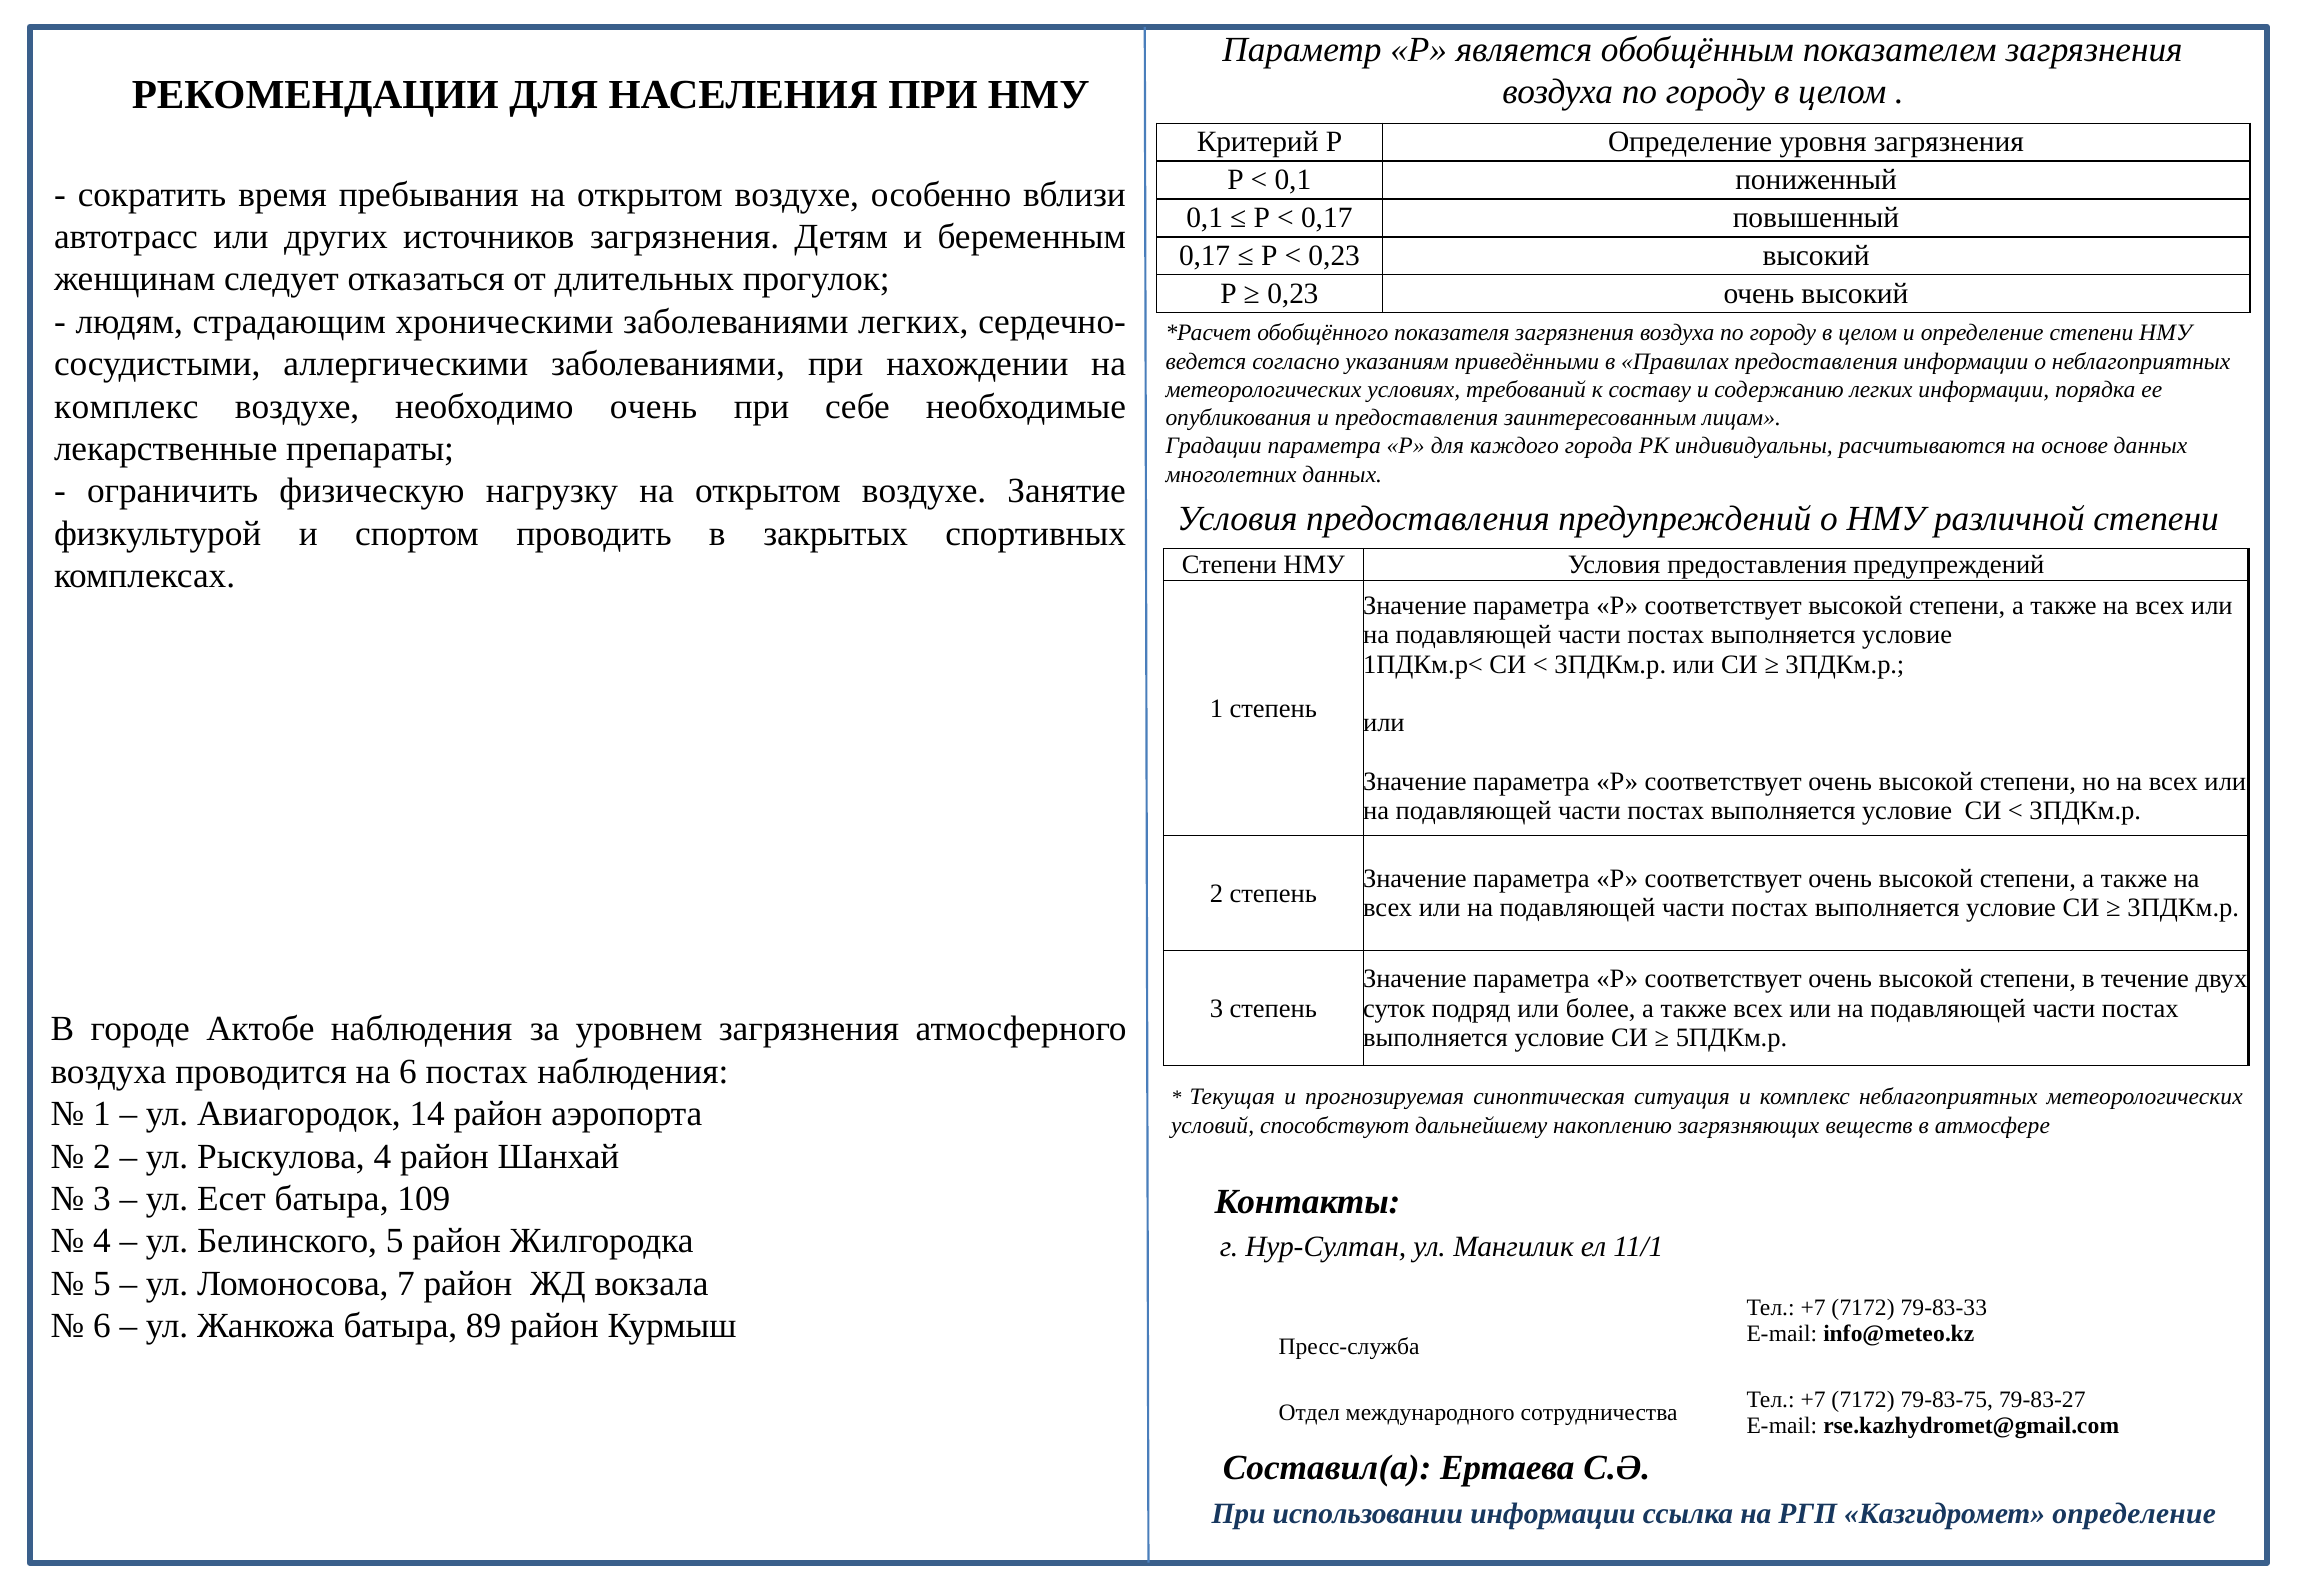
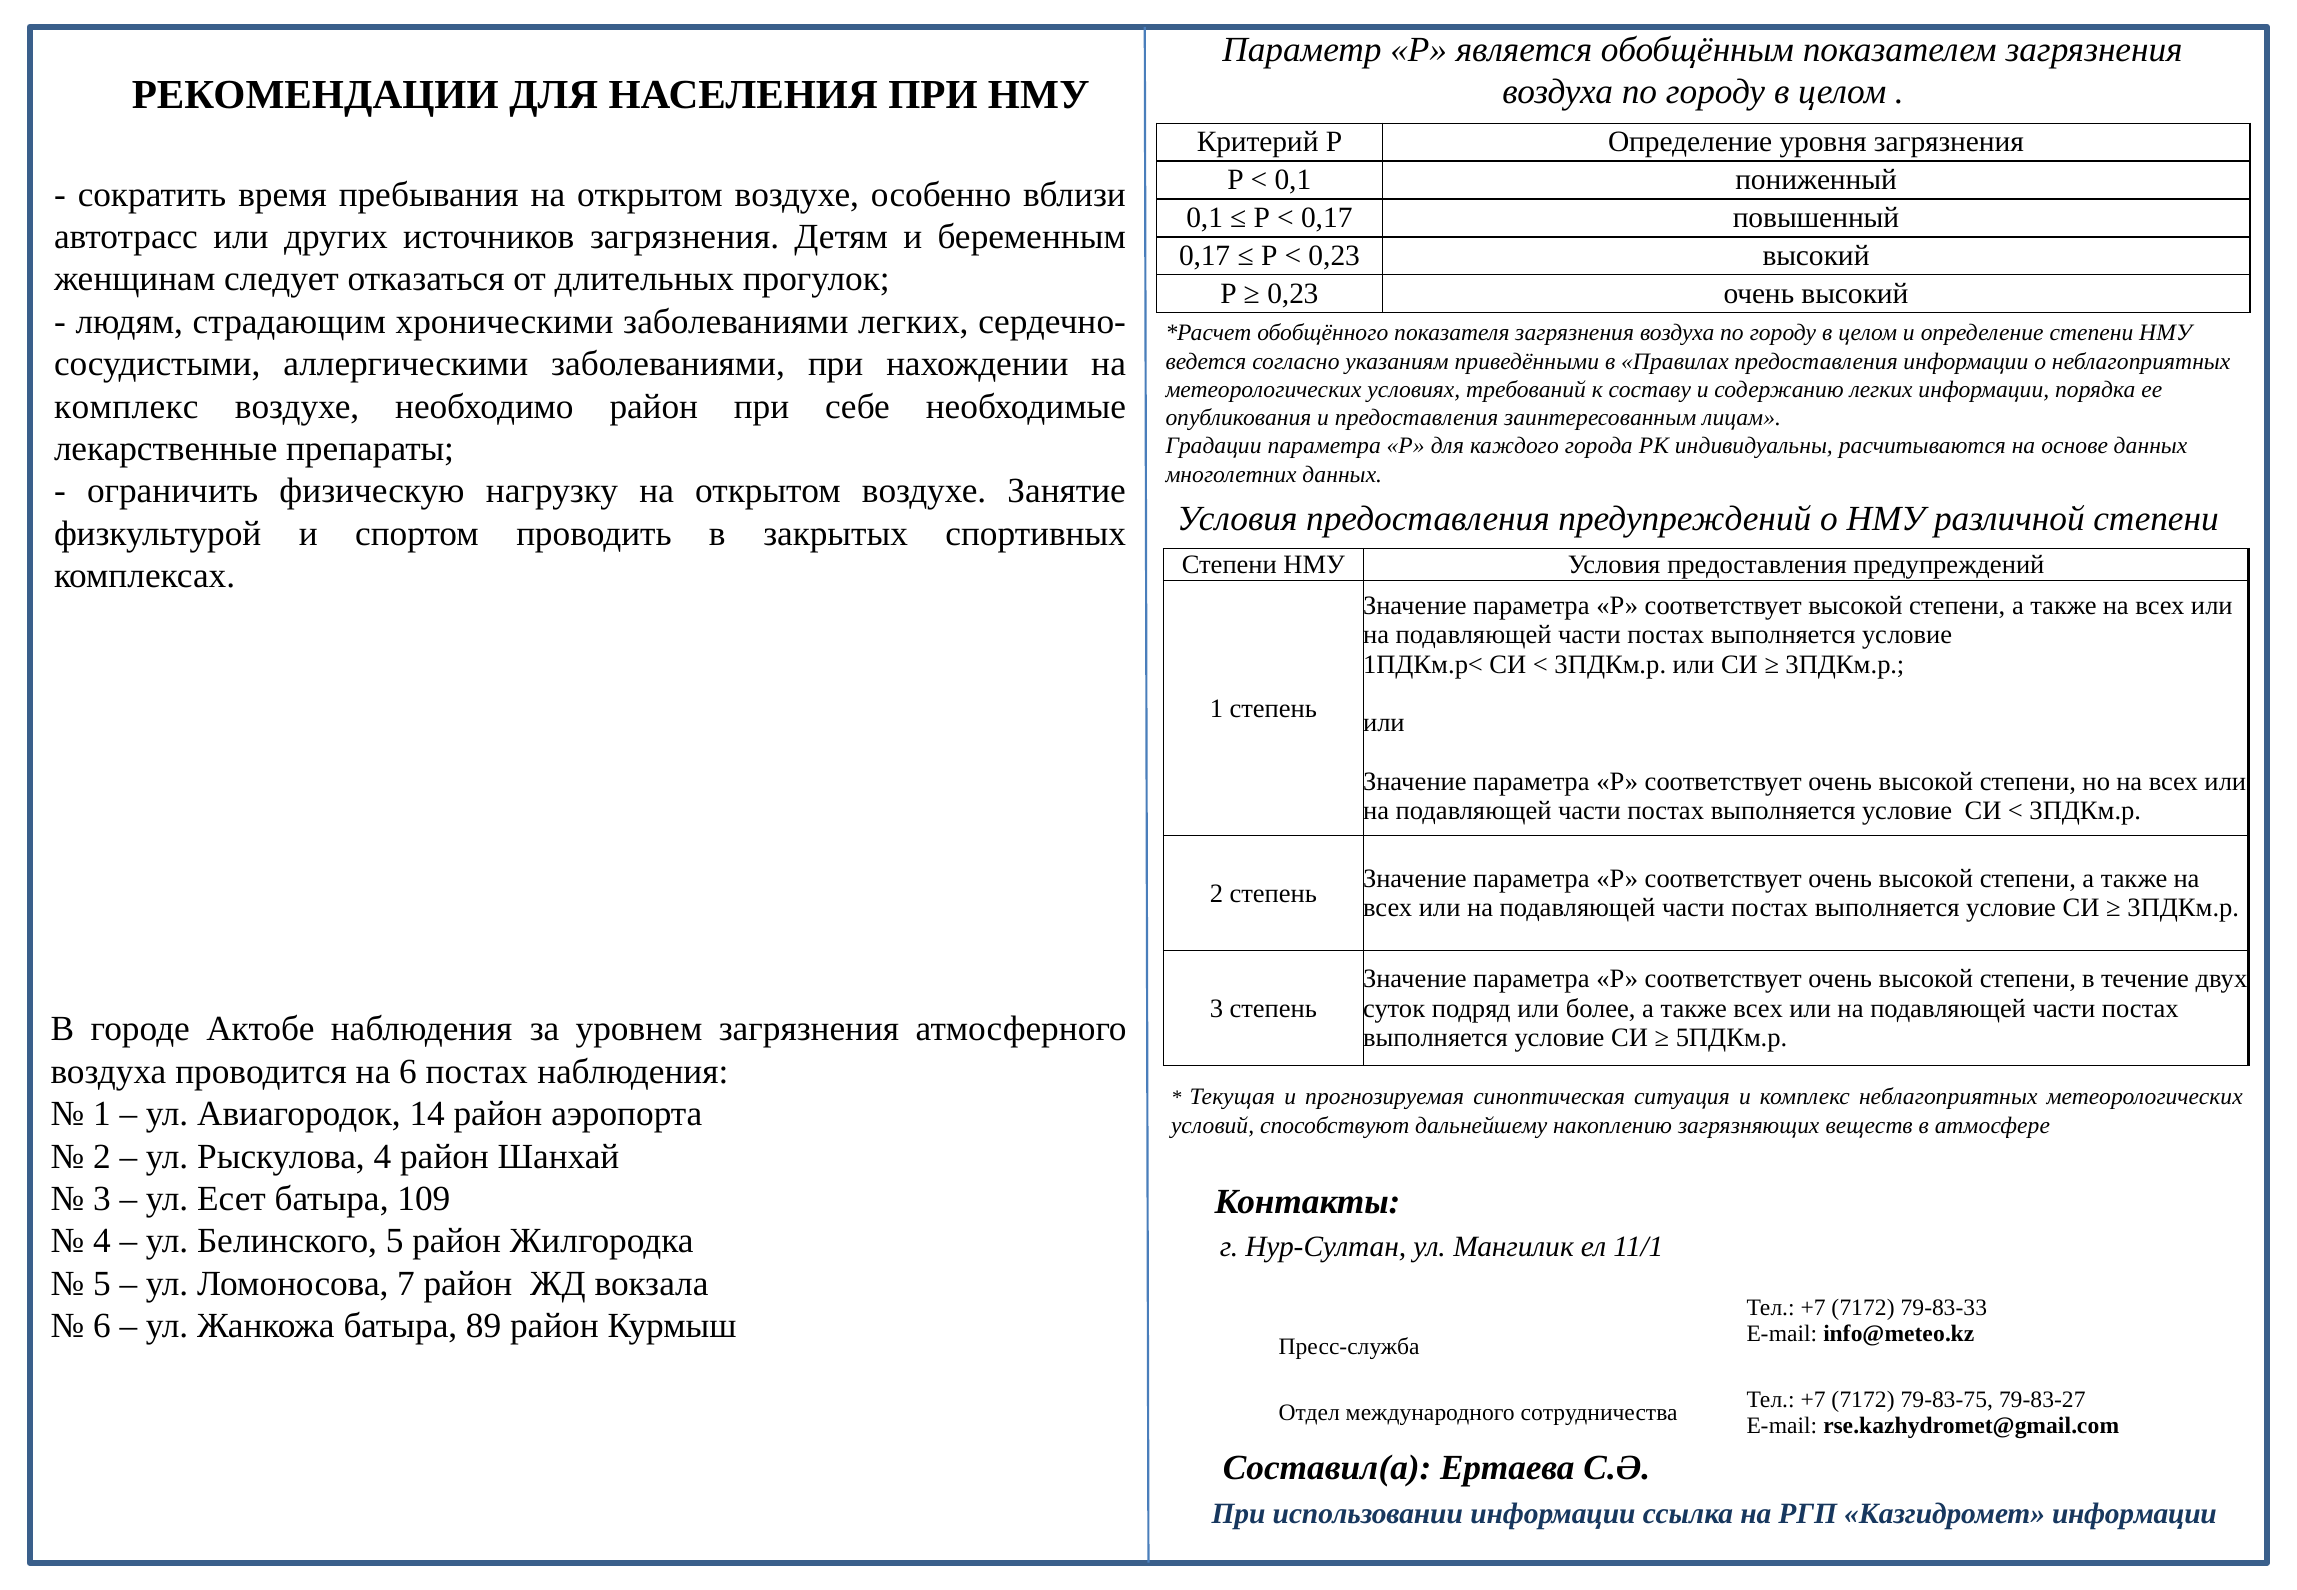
необходимо очень: очень -> район
Казгидромет определение: определение -> информации
